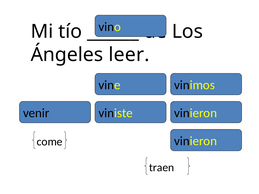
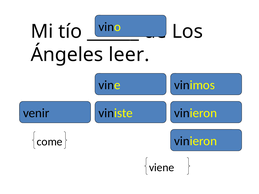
traen: traen -> viene
